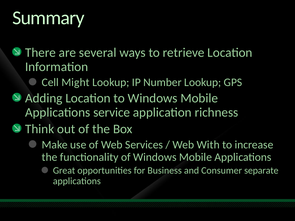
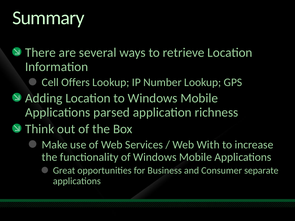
Might: Might -> Offers
service: service -> parsed
